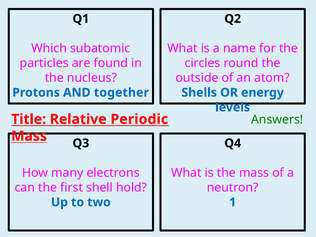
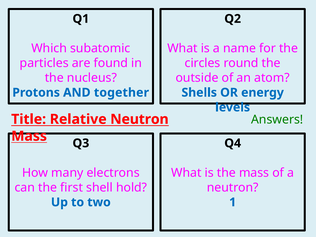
Relative Periodic: Periodic -> Neutron
